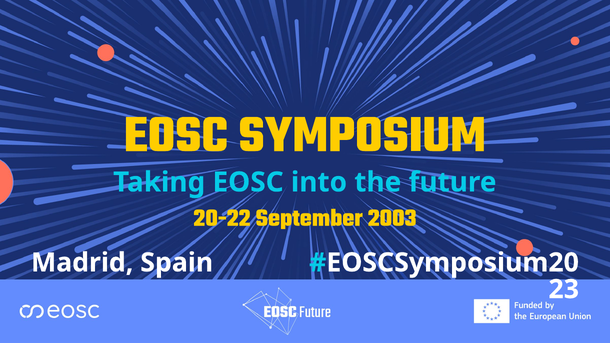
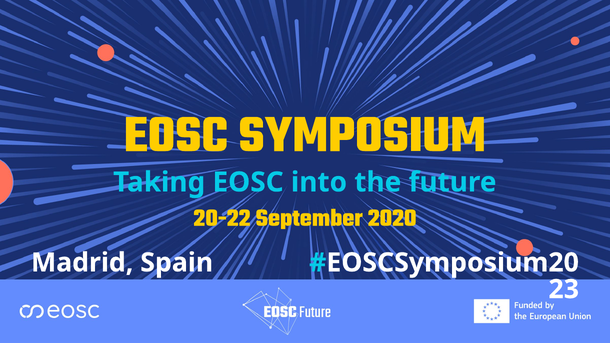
2003: 2003 -> 2020
